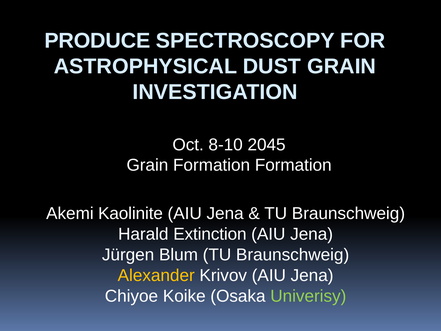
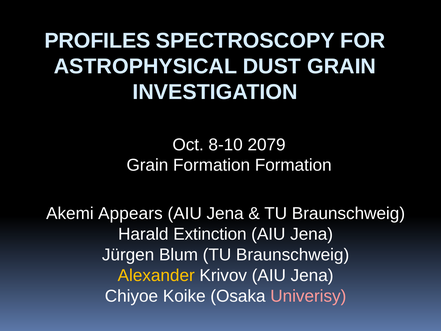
PRODUCE: PRODUCE -> PROFILES
2045: 2045 -> 2079
Kaolinite: Kaolinite -> Appears
Univerisy colour: light green -> pink
